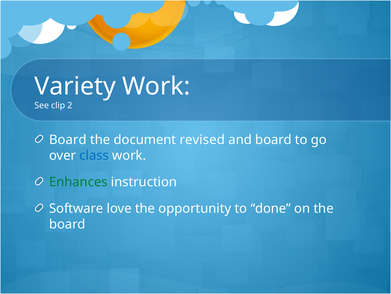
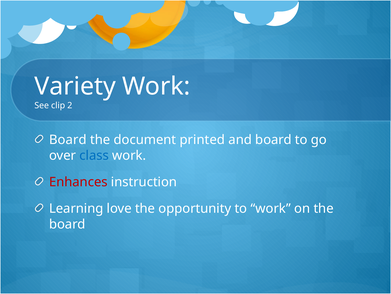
revised: revised -> printed
Enhances colour: green -> red
Software: Software -> Learning
to done: done -> work
